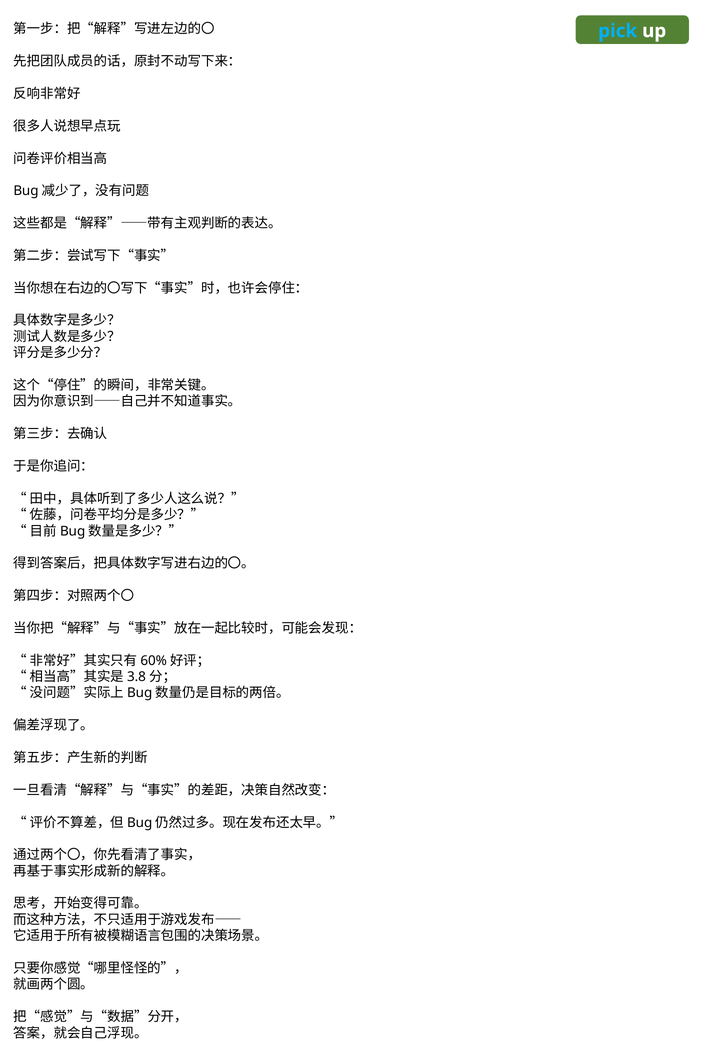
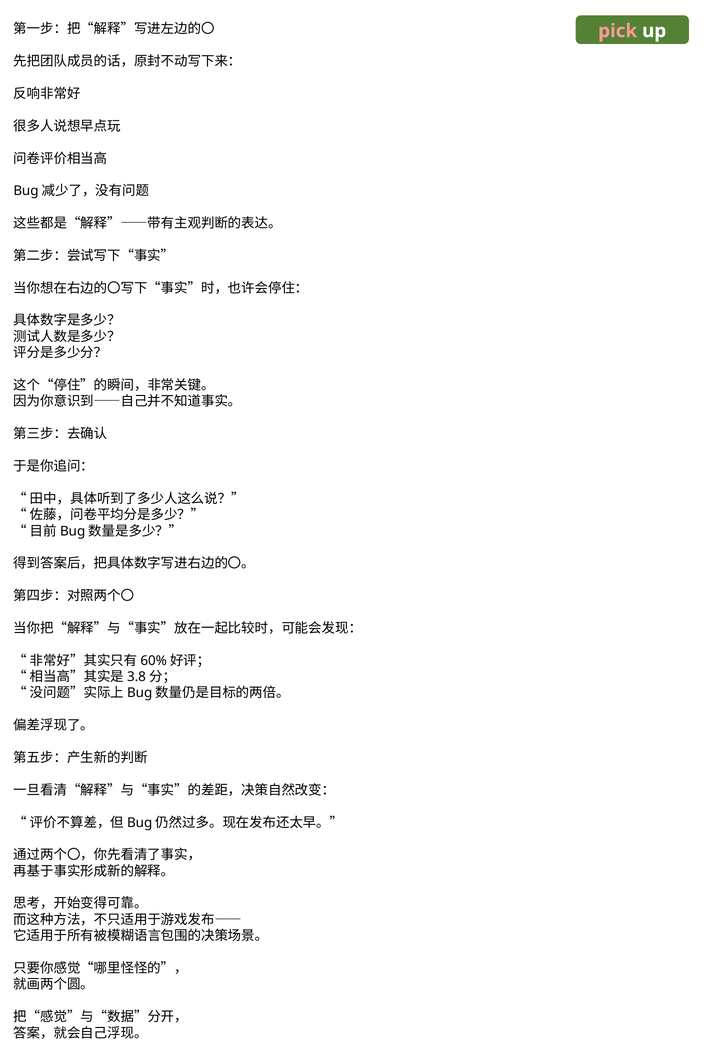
pick colour: light blue -> pink
